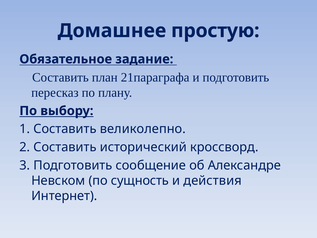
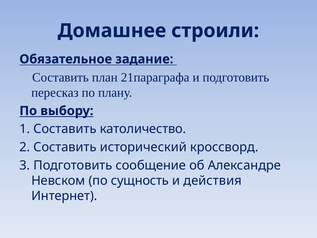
простую: простую -> строили
великолепно: великолепно -> католичество
